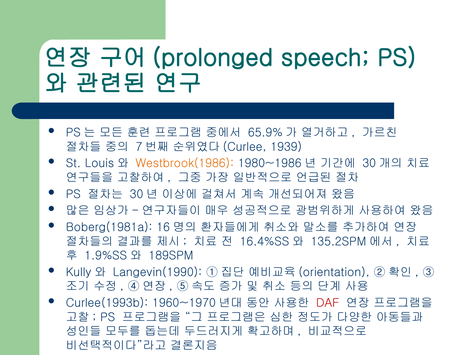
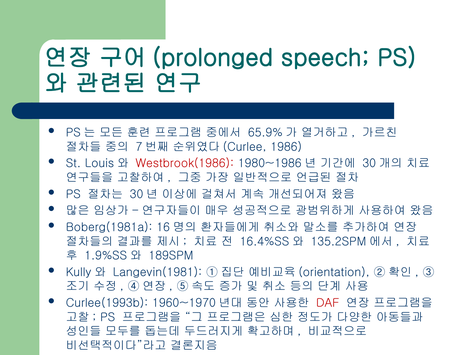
1939: 1939 -> 1986
Westbrook(1986 colour: orange -> red
Langevin(1990: Langevin(1990 -> Langevin(1981
